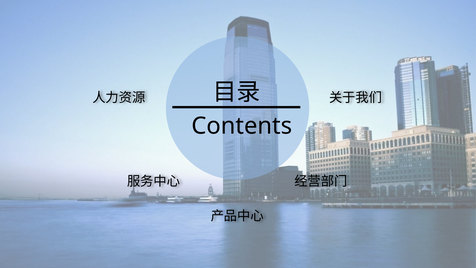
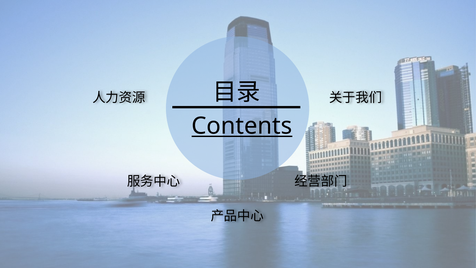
Contents underline: none -> present
